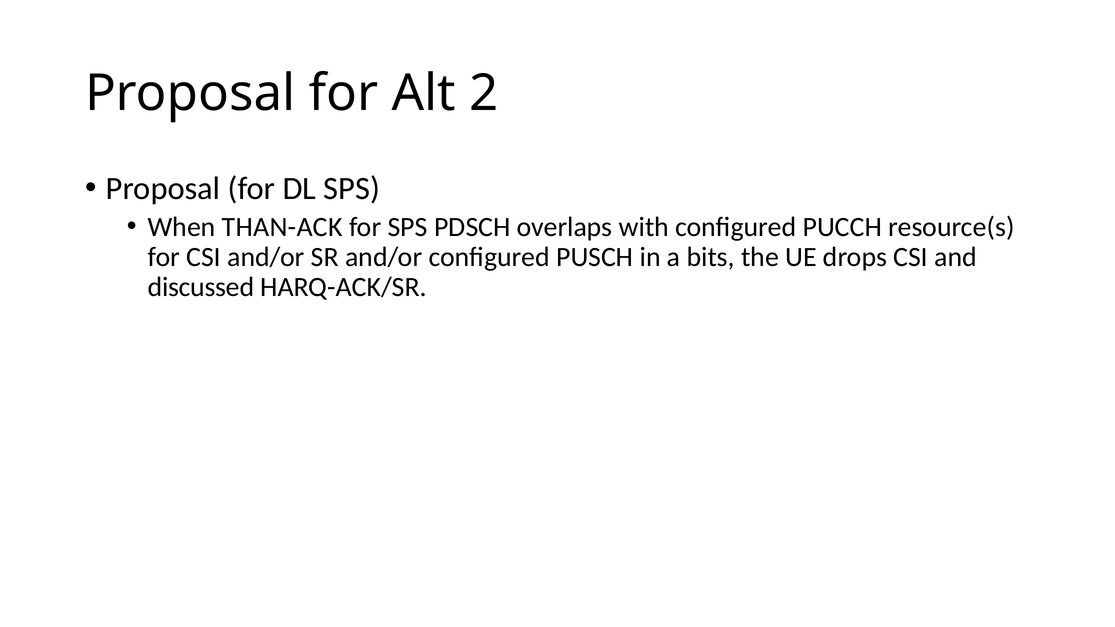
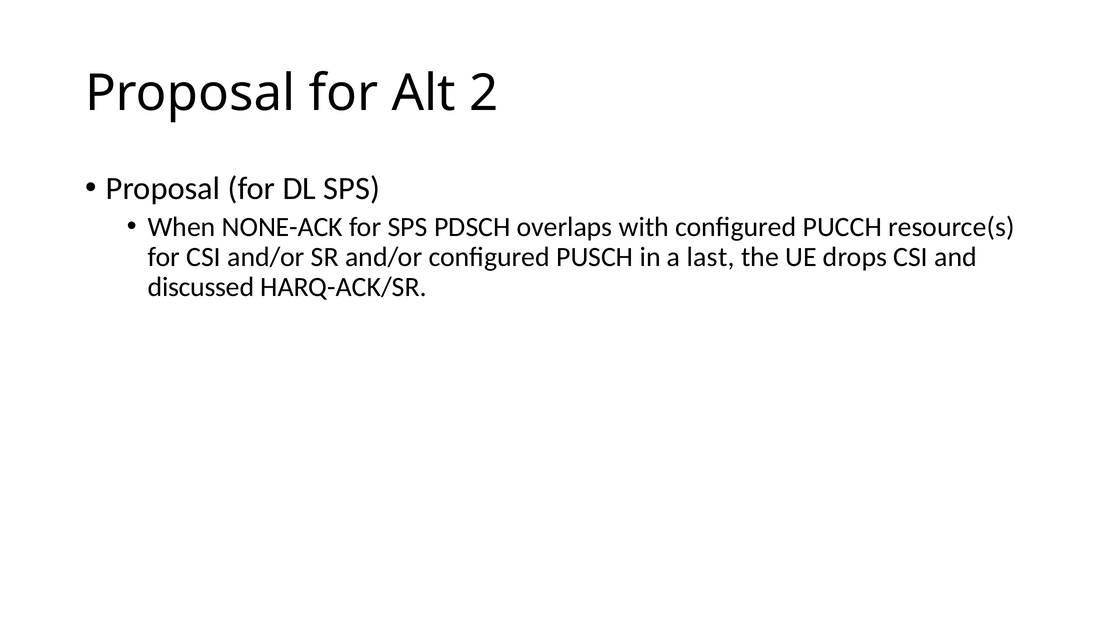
THAN-ACK: THAN-ACK -> NONE-ACK
bits: bits -> last
